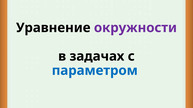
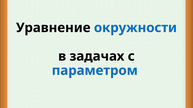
окружности colour: purple -> blue
